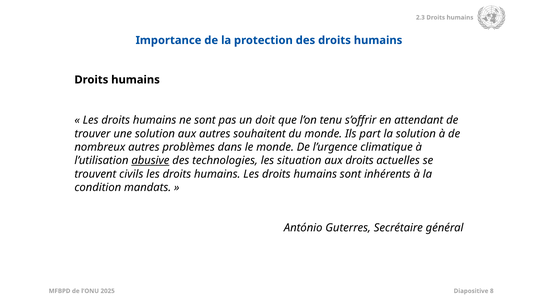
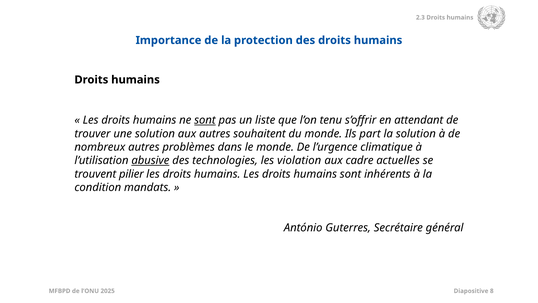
sont at (205, 120) underline: none -> present
doit: doit -> liste
situation: situation -> violation
aux droits: droits -> cadre
civils: civils -> pilier
